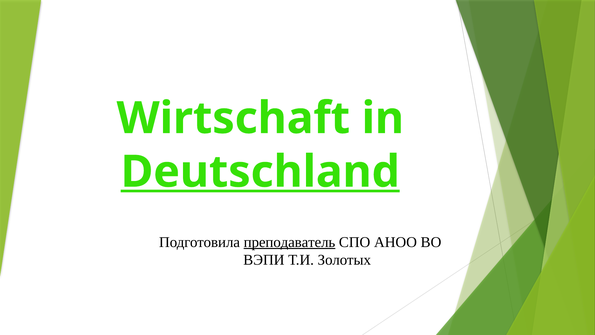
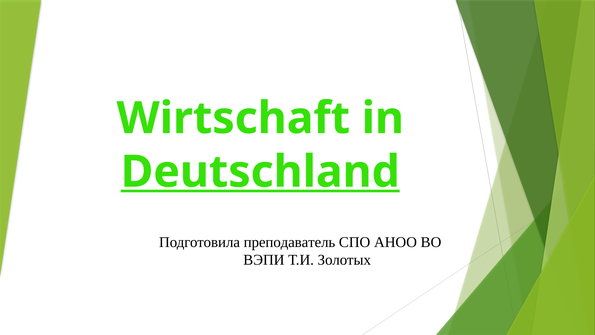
преподаватель underline: present -> none
